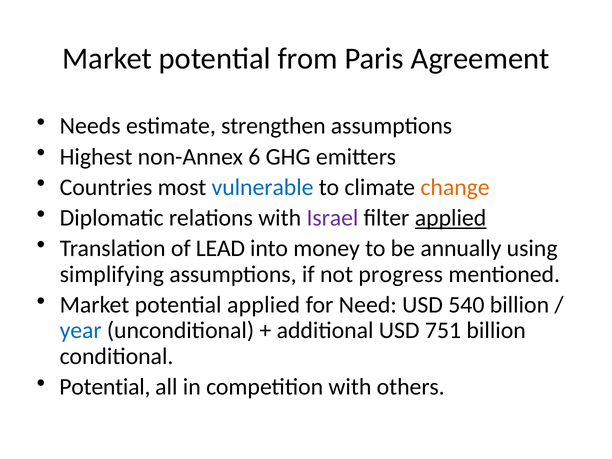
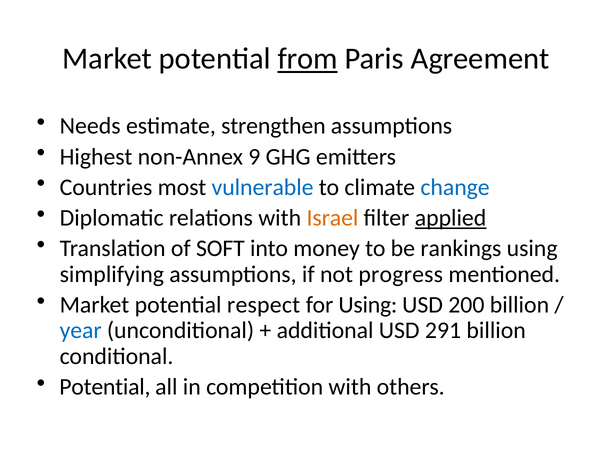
from underline: none -> present
6: 6 -> 9
change colour: orange -> blue
Israel colour: purple -> orange
LEAD: LEAD -> SOFT
annually: annually -> rankings
potential applied: applied -> respect
for Need: Need -> Using
540: 540 -> 200
751: 751 -> 291
